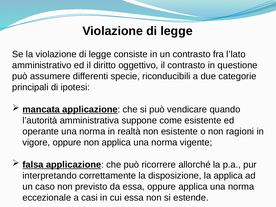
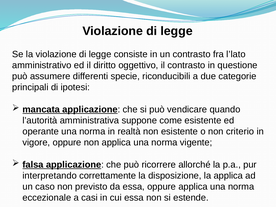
ragioni: ragioni -> criterio
